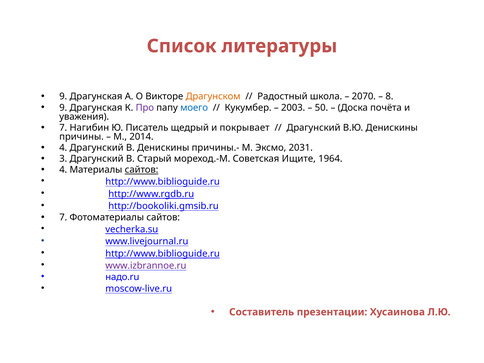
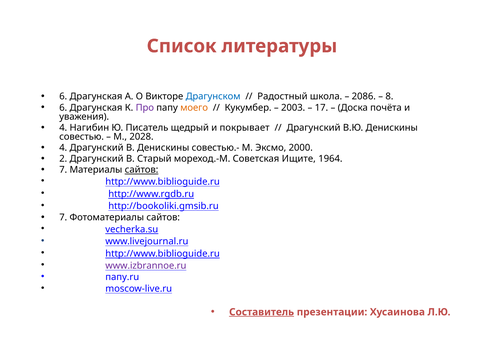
9 at (63, 97): 9 -> 6
Драгунском colour: orange -> blue
2070: 2070 -> 2086
9 at (63, 108): 9 -> 6
моего colour: blue -> orange
50: 50 -> 17
7 at (63, 128): 7 -> 4
причины: причины -> совестью
2014: 2014 -> 2028
причины.-: причины.- -> совестью.-
2031: 2031 -> 2000
3: 3 -> 2
4 at (63, 170): 4 -> 7
надо.ru: надо.ru -> папу.ru
Составитель underline: none -> present
